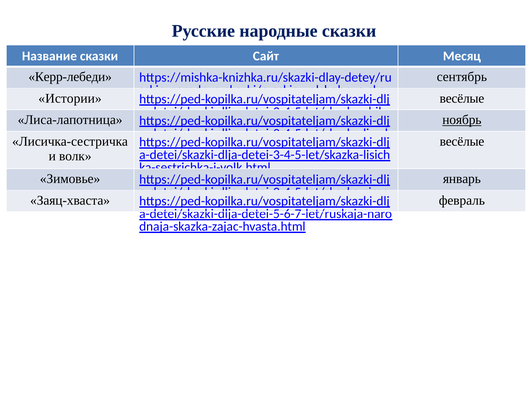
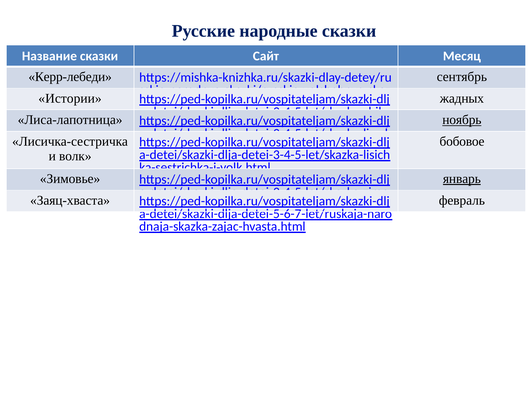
весёлые at (462, 98): весёлые -> жадных
весёлые at (462, 141): весёлые -> бобовое
январь underline: none -> present
